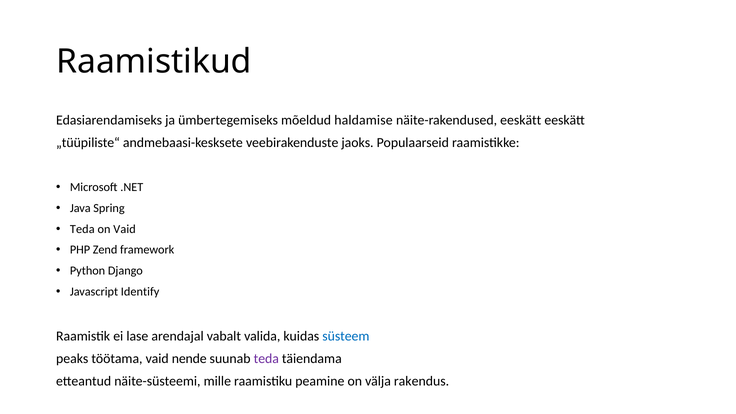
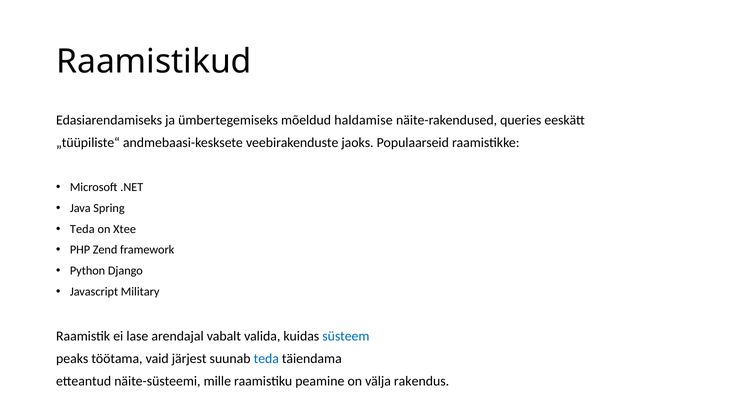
näite-rakendused eeskätt: eeskätt -> queries
on Vaid: Vaid -> Xtee
Identify: Identify -> Military
nende: nende -> järjest
teda at (266, 359) colour: purple -> blue
